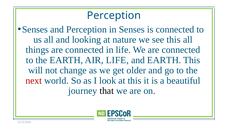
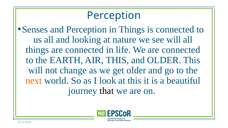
in Senses: Senses -> Things
see this: this -> will
AIR LIFE: LIFE -> THIS
and EARTH: EARTH -> OLDER
next colour: red -> orange
